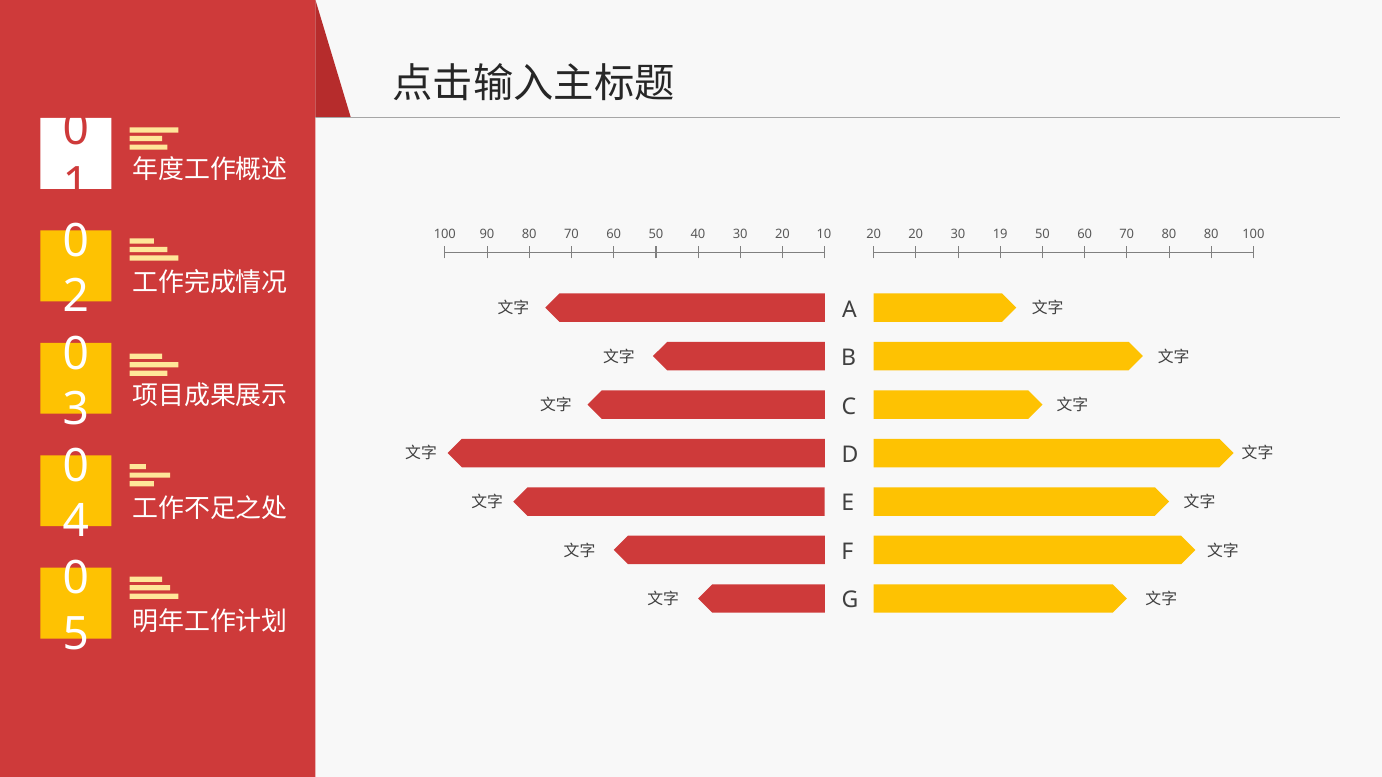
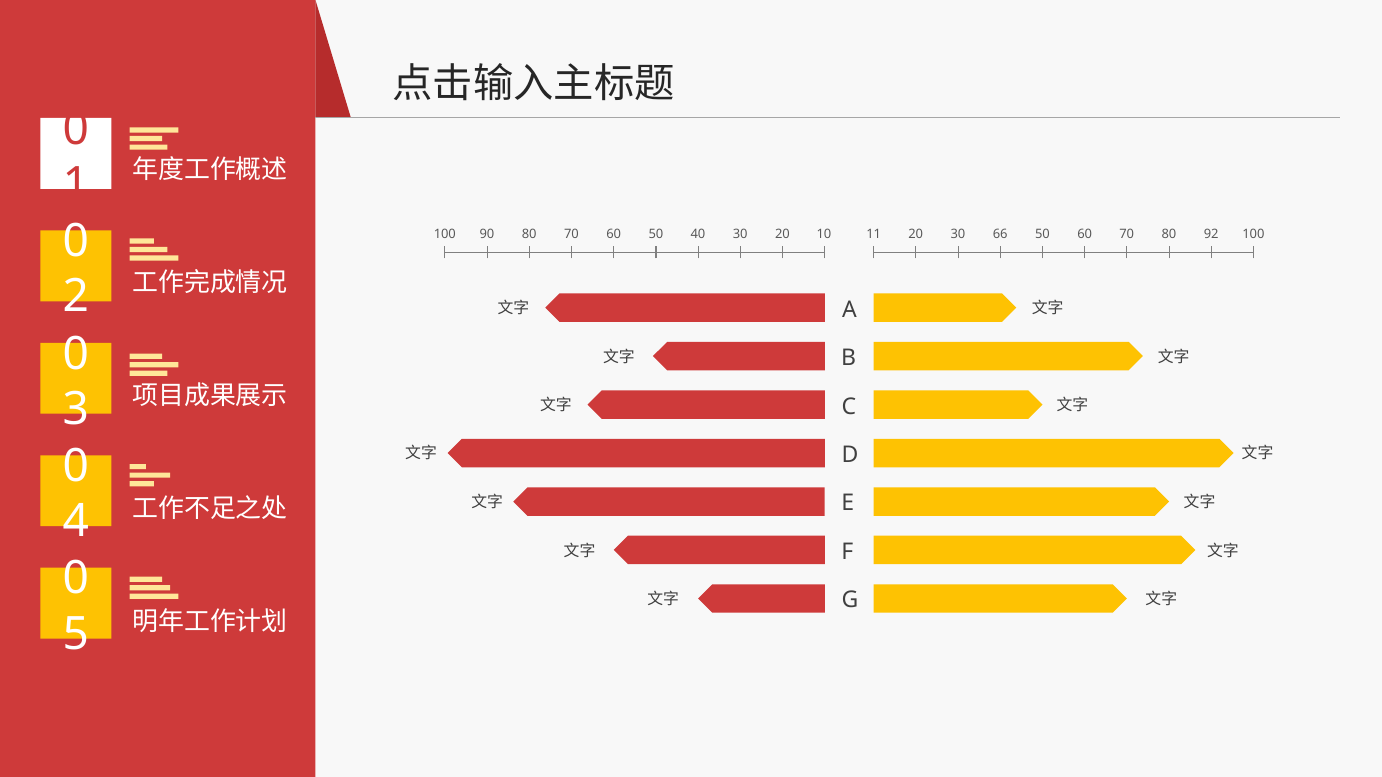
100 20: 20 -> 11
19: 19 -> 66
80 80: 80 -> 92
